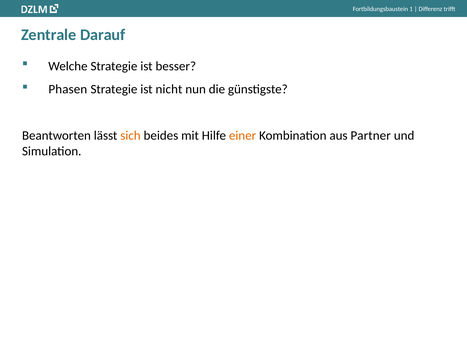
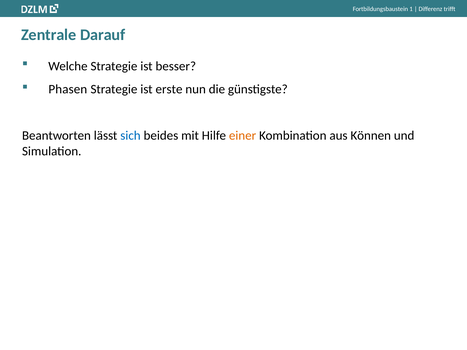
nicht: nicht -> erste
sich colour: orange -> blue
Partner: Partner -> Können
